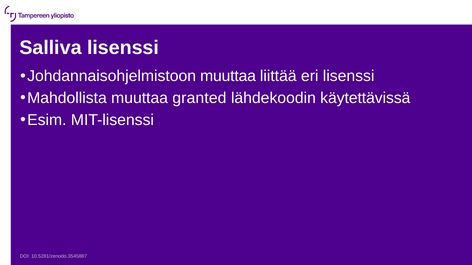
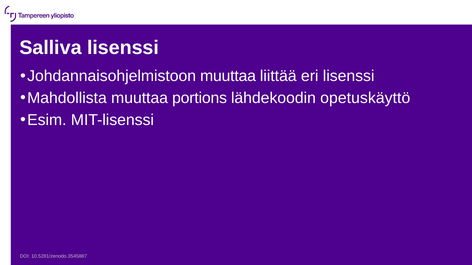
granted: granted -> portions
käytettävissä: käytettävissä -> opetuskäyttö
